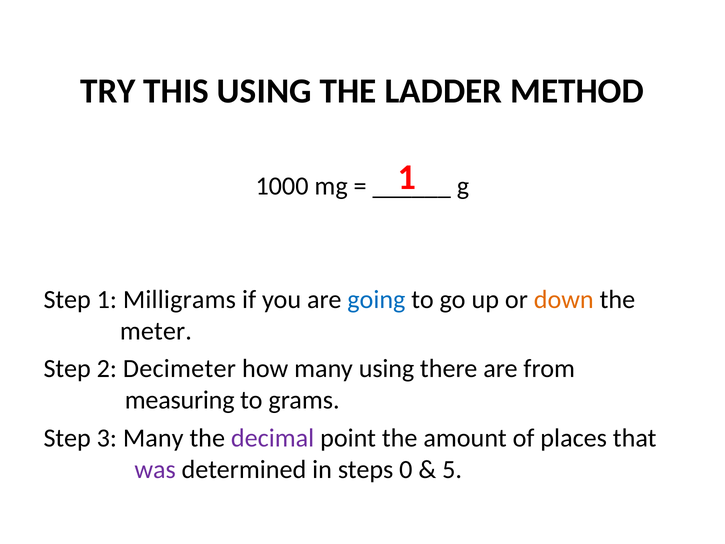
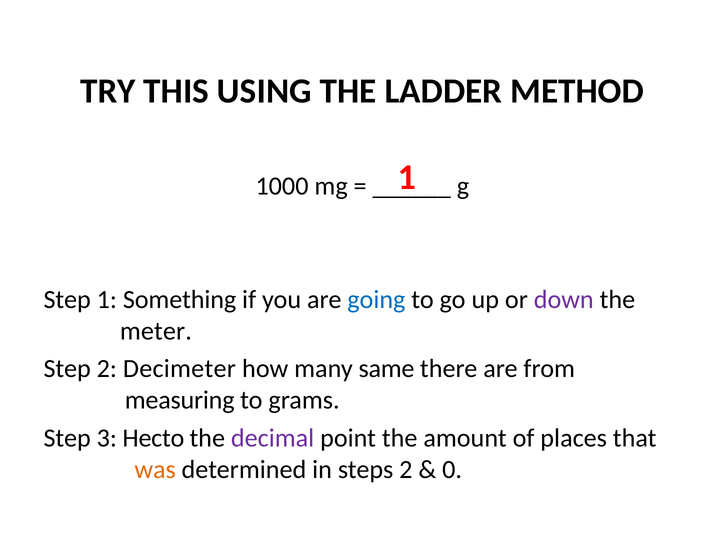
Milligrams: Milligrams -> Something
down colour: orange -> purple
many using: using -> same
3 Many: Many -> Hecto
was colour: purple -> orange
steps 0: 0 -> 2
5: 5 -> 0
